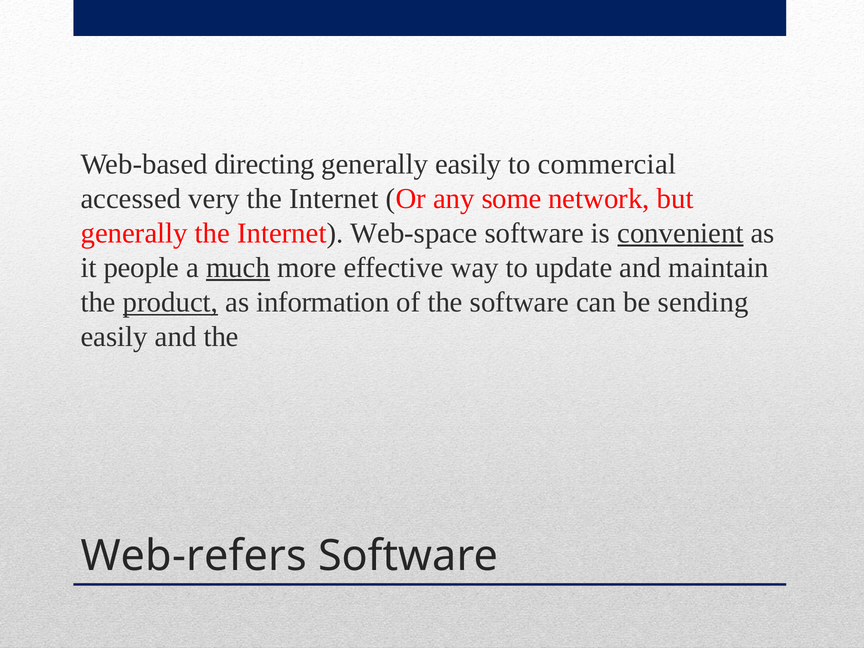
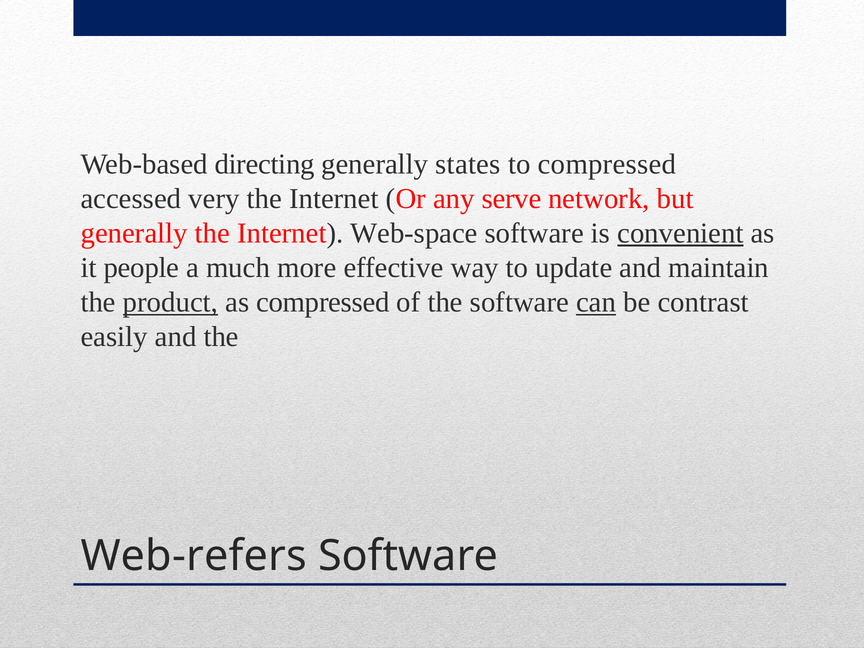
generally easily: easily -> states
to commercial: commercial -> compressed
some: some -> serve
much underline: present -> none
as information: information -> compressed
can underline: none -> present
sending: sending -> contrast
